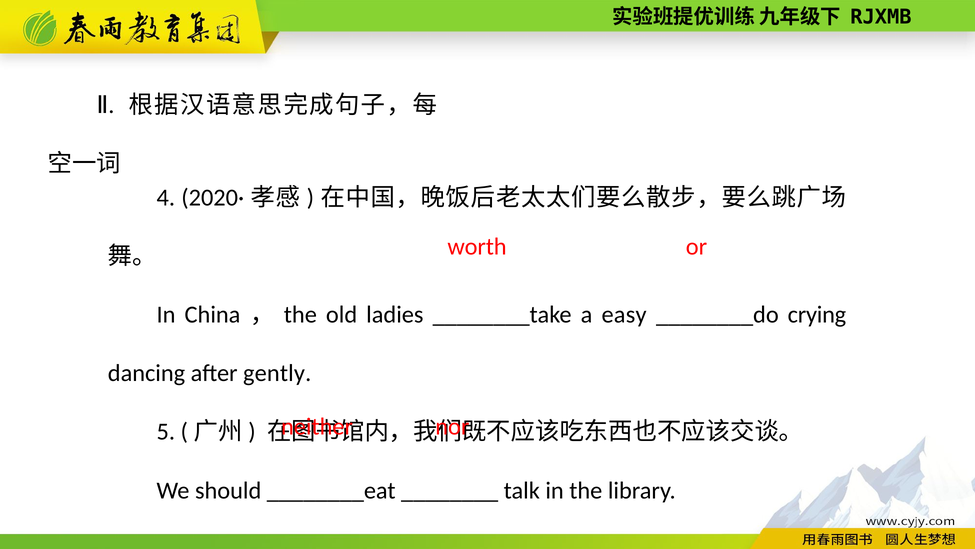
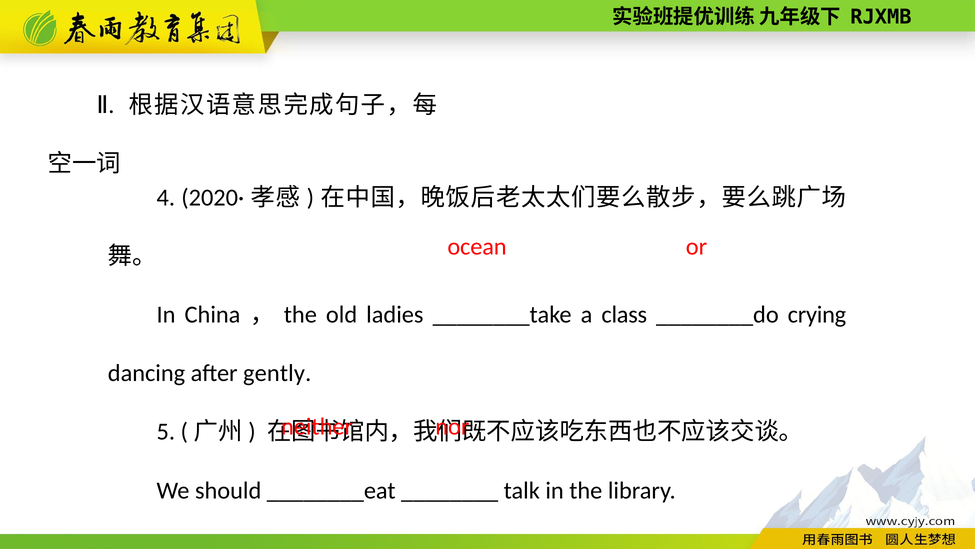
worth: worth -> ocean
easy: easy -> class
